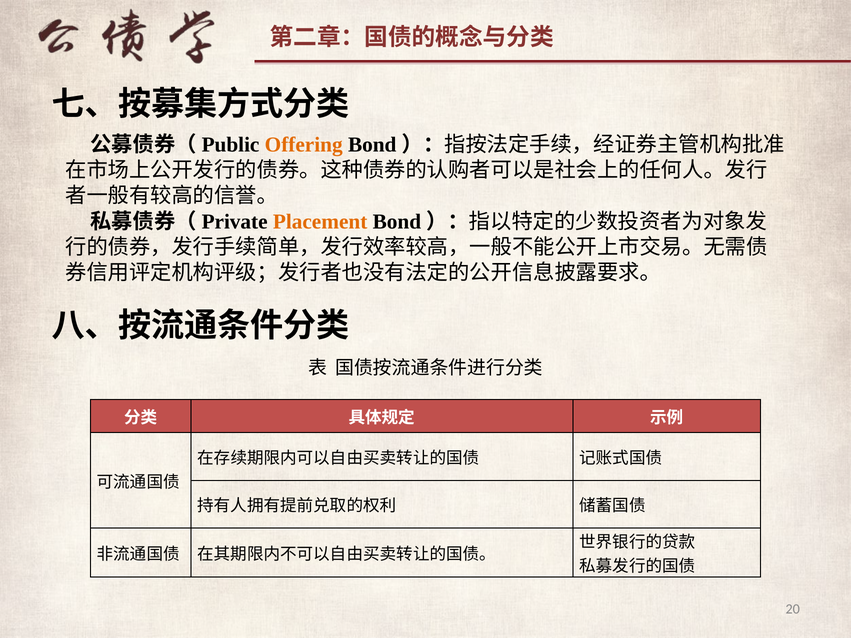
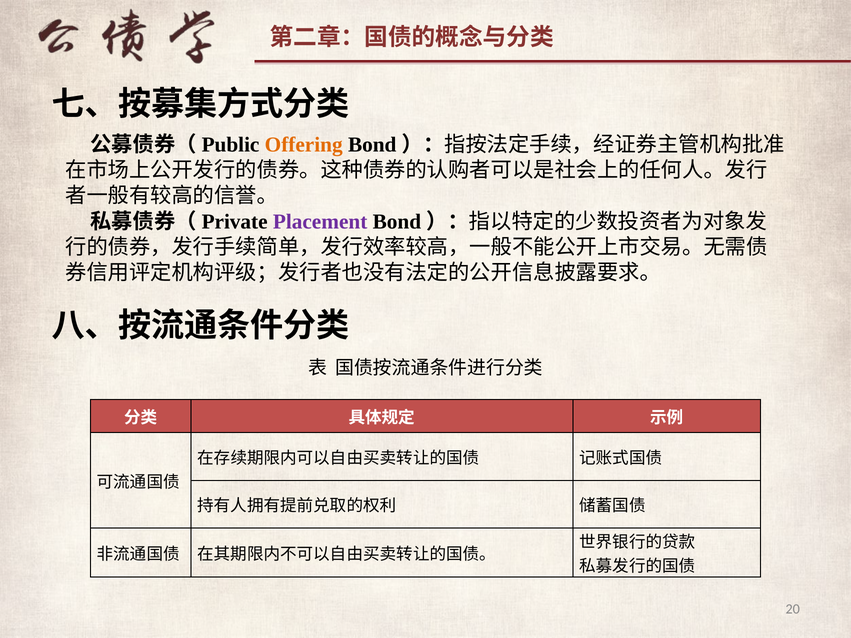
Placement colour: orange -> purple
